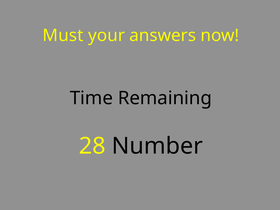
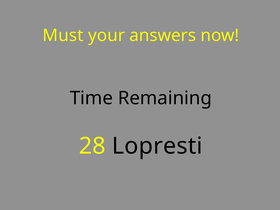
Number: Number -> Lopresti
